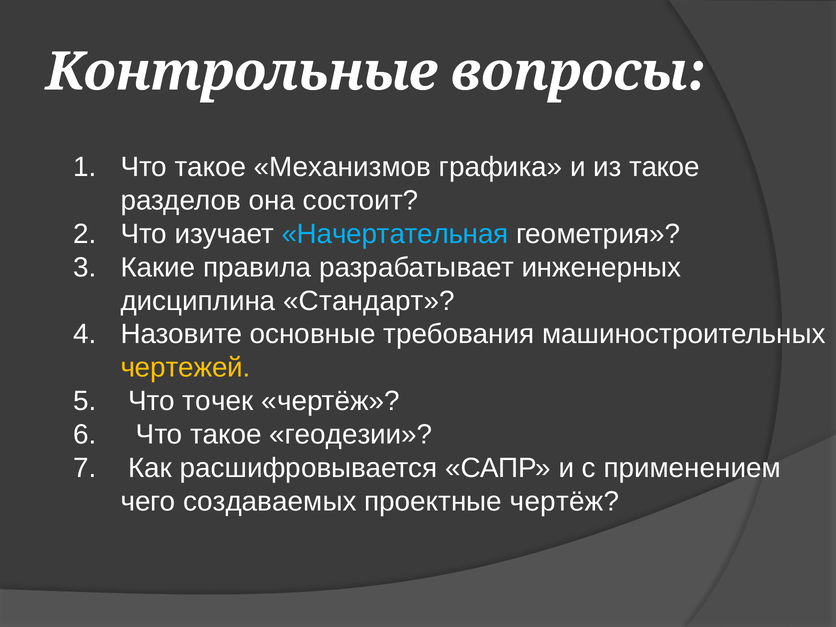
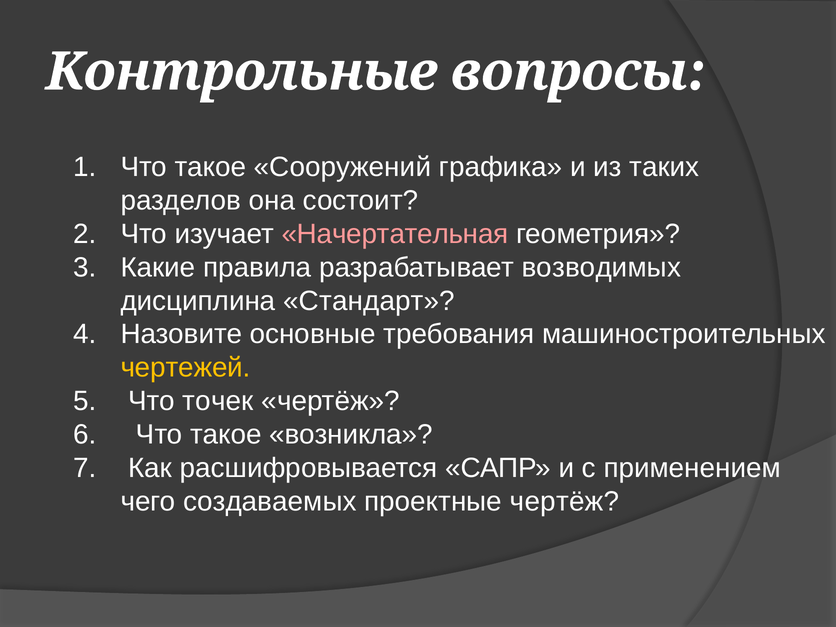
Механизмов: Механизмов -> Сооружений
из такое: такое -> таких
Начертательная colour: light blue -> pink
инженерных: инженерных -> возводимых
геодезии: геодезии -> возникла
